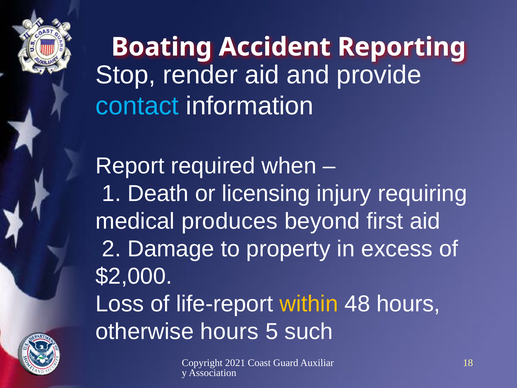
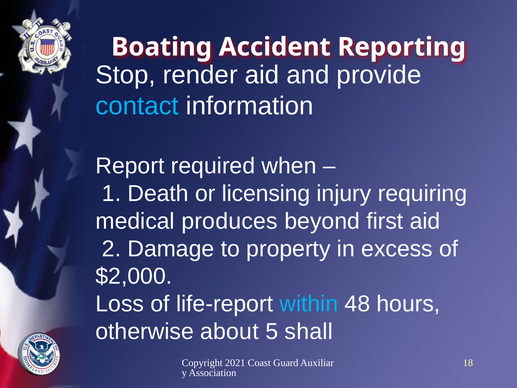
within colour: yellow -> light blue
otherwise hours: hours -> about
such: such -> shall
